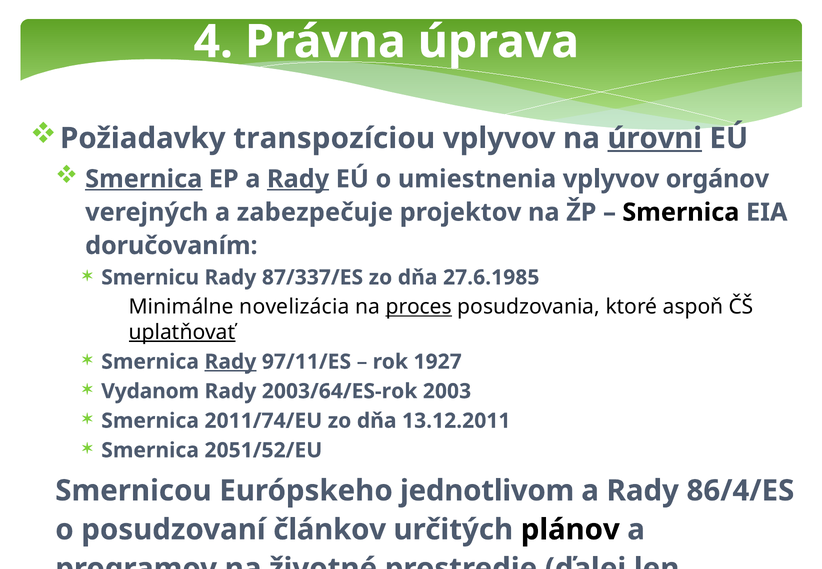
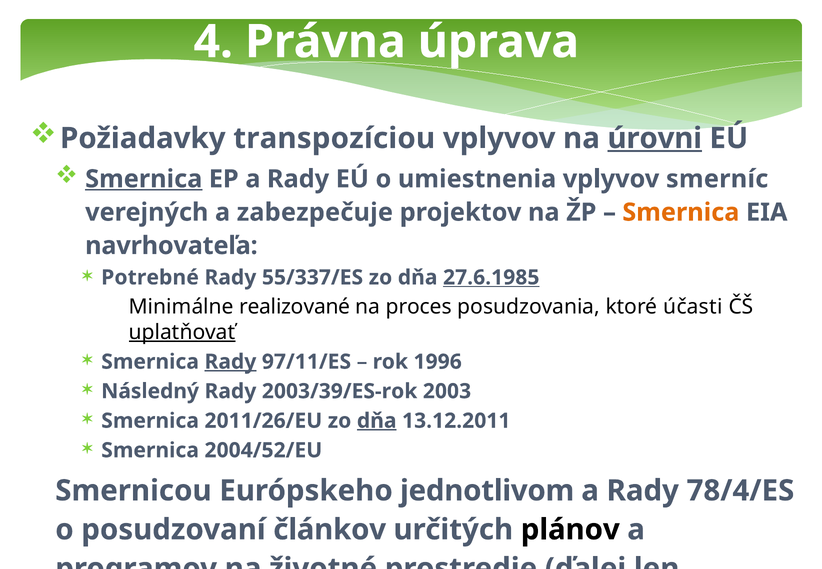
Rady at (298, 179) underline: present -> none
orgánov: orgánov -> smerníc
Smernica at (681, 212) colour: black -> orange
doručovaním: doručovaním -> navrhovateľa
Smernicu: Smernicu -> Potrebné
87/337/ES: 87/337/ES -> 55/337/ES
27.6.1985 underline: none -> present
novelizácia: novelizácia -> realizované
proces underline: present -> none
aspoň: aspoň -> účasti
1927: 1927 -> 1996
Vydanom: Vydanom -> Následný
2003/64/ES-rok: 2003/64/ES-rok -> 2003/39/ES-rok
2011/74/EU: 2011/74/EU -> 2011/26/EU
dňa at (377, 421) underline: none -> present
2051/52/EU: 2051/52/EU -> 2004/52/EU
86/4/ES: 86/4/ES -> 78/4/ES
